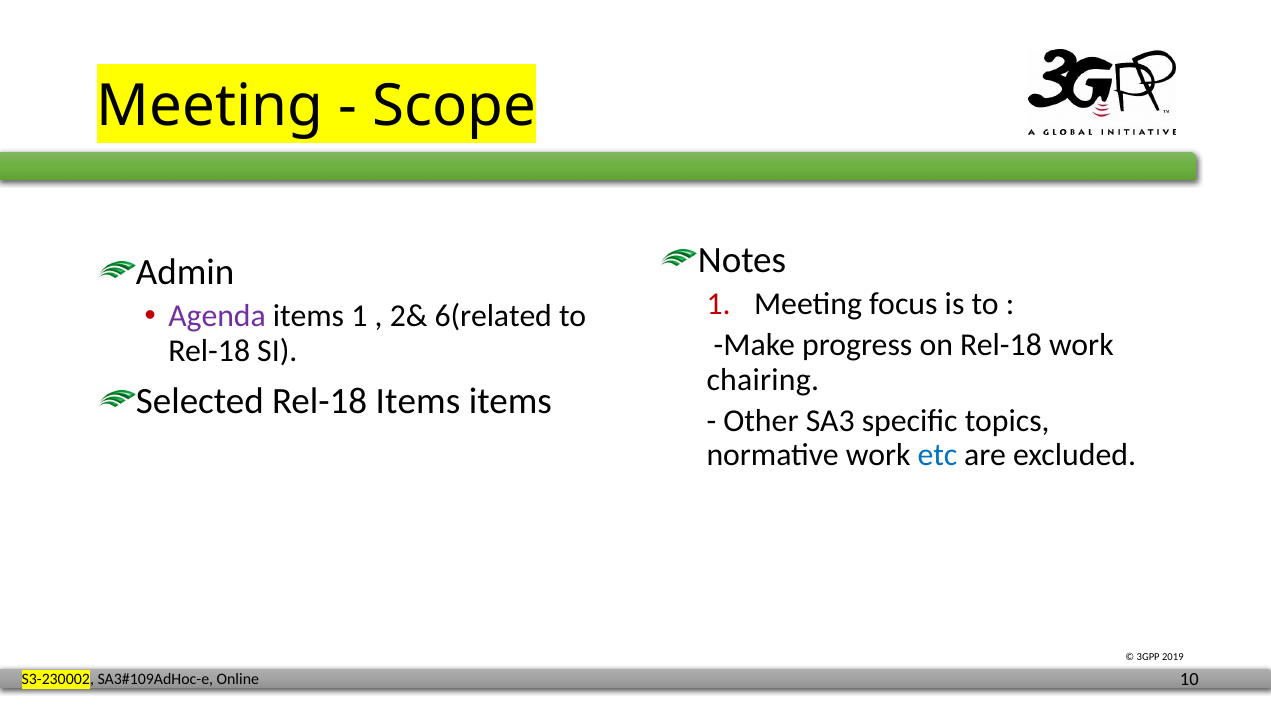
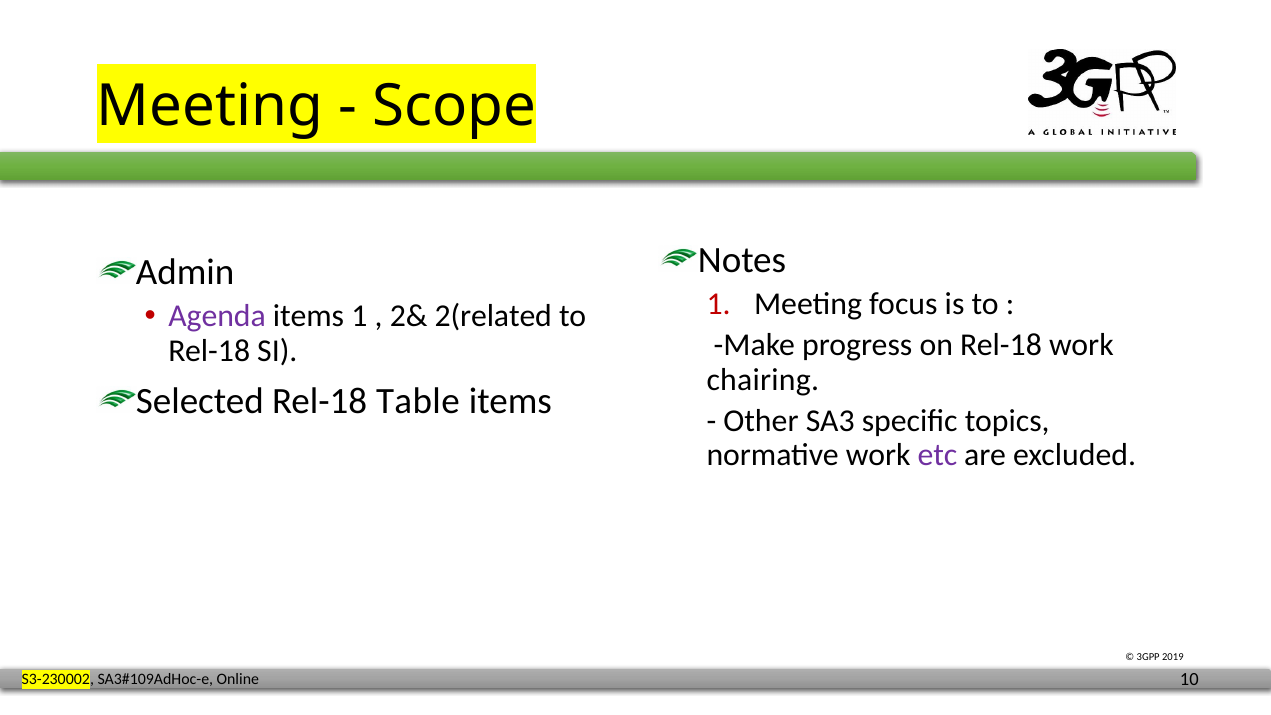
6(related: 6(related -> 2(related
Rel-18 Items: Items -> Table
etc colour: blue -> purple
